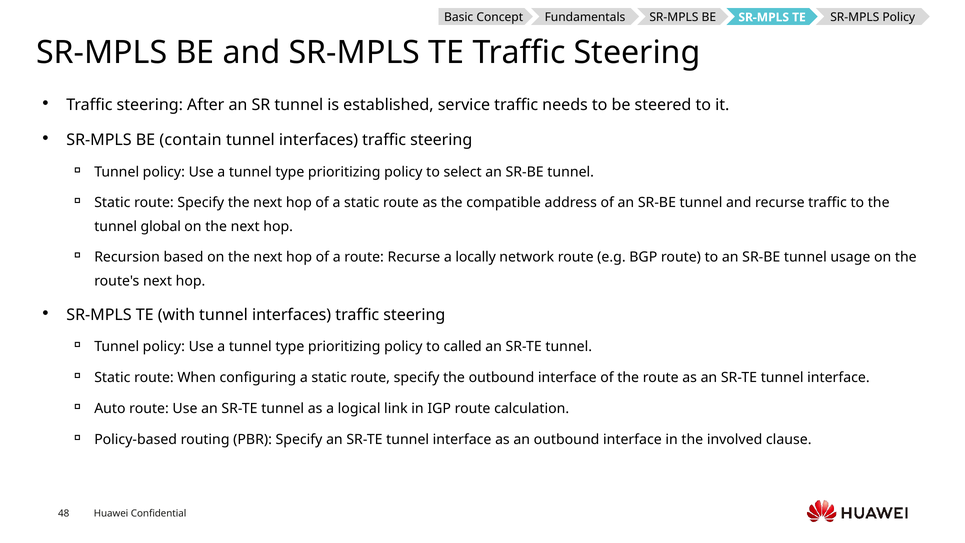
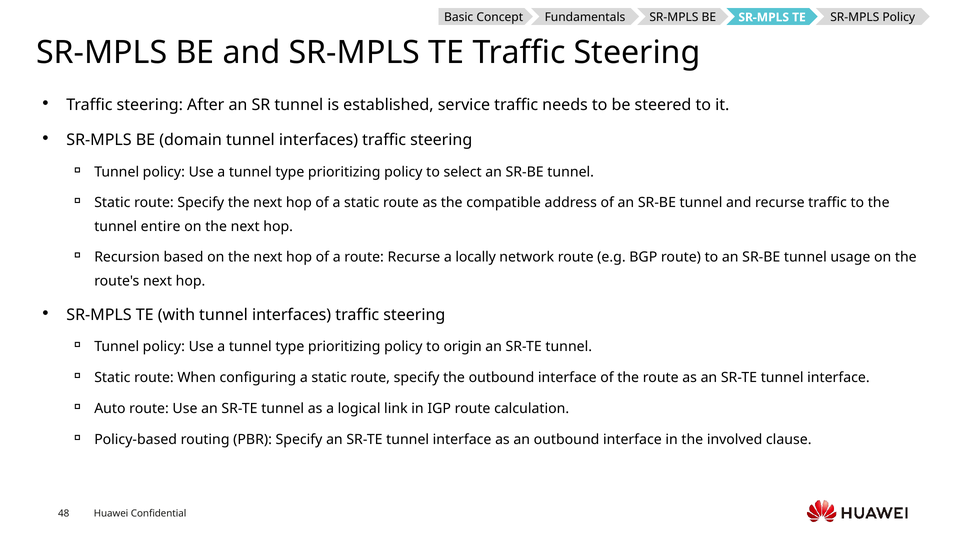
contain: contain -> domain
global: global -> entire
called: called -> origin
